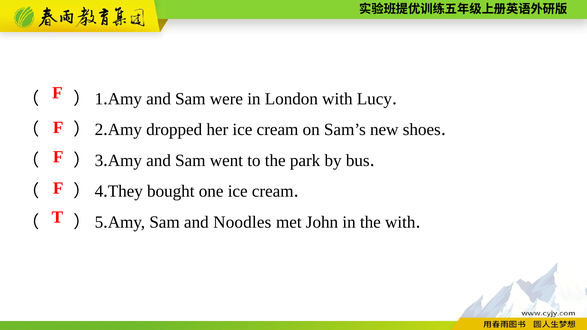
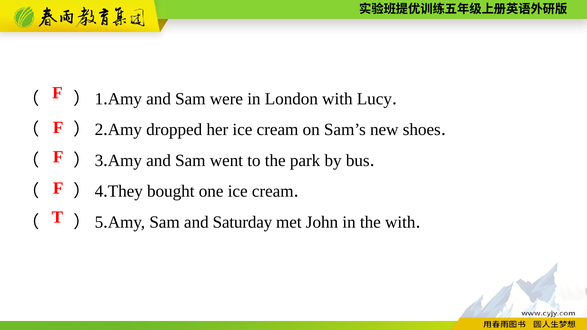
Noodles: Noodles -> Saturday
